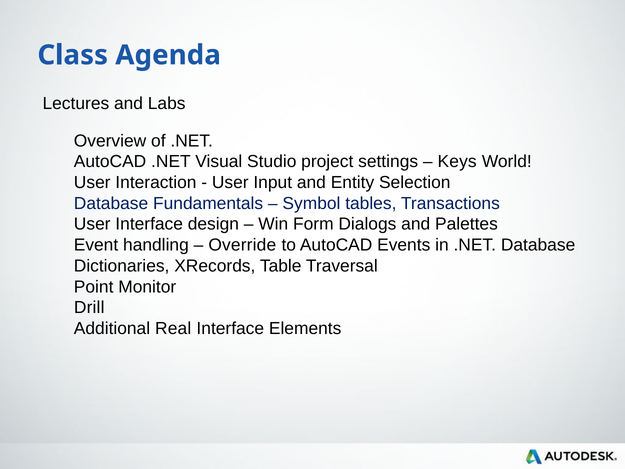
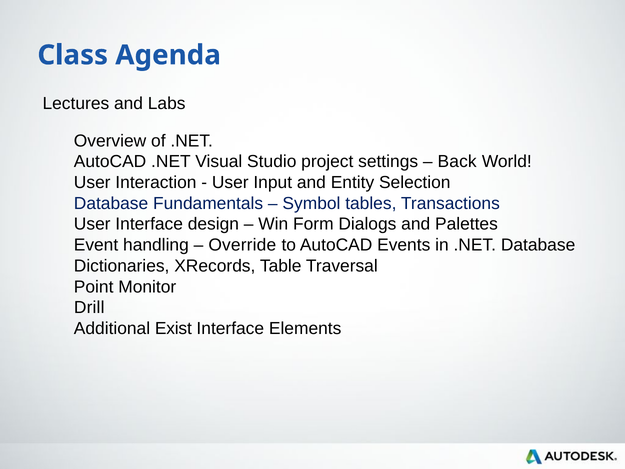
Keys: Keys -> Back
Real: Real -> Exist
